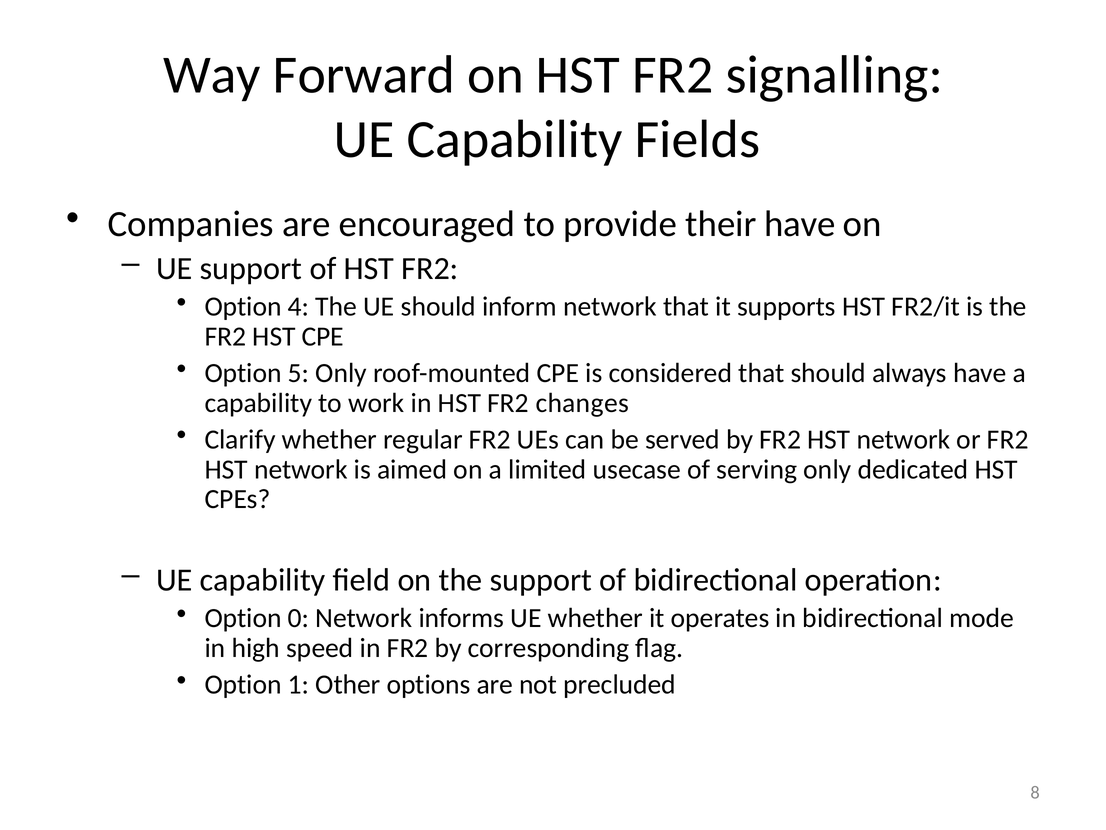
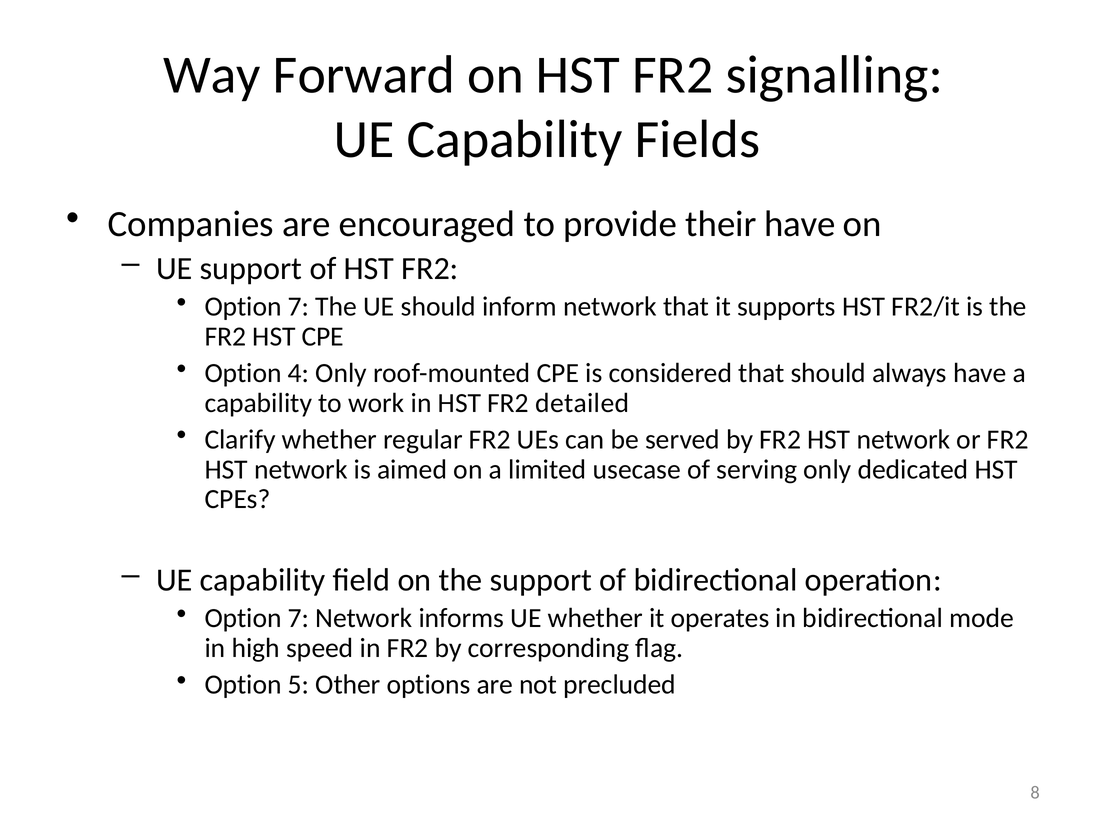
4 at (298, 307): 4 -> 7
5: 5 -> 4
changes: changes -> detailed
0 at (298, 618): 0 -> 7
1: 1 -> 5
